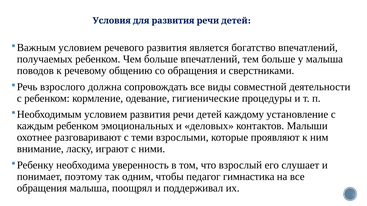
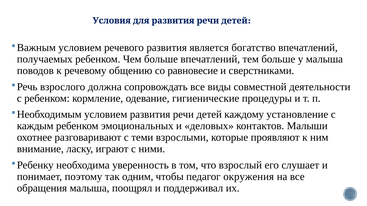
со обращения: обращения -> равновесие
гимнастика: гимнастика -> окружения
